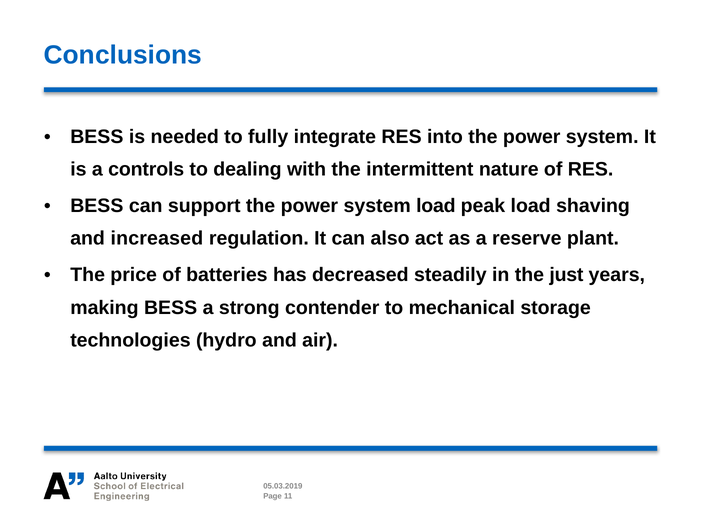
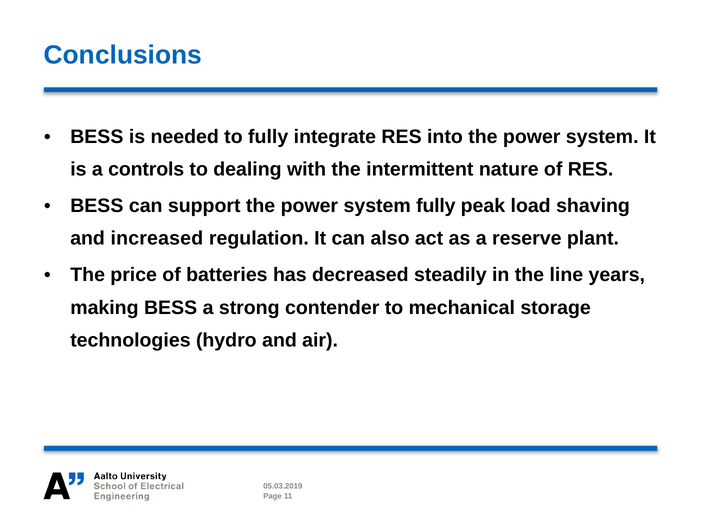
system load: load -> fully
just: just -> line
